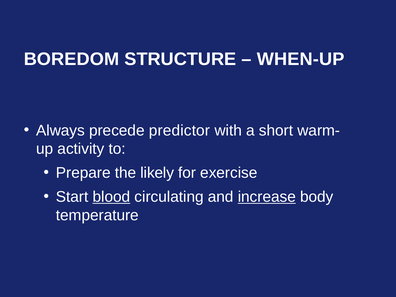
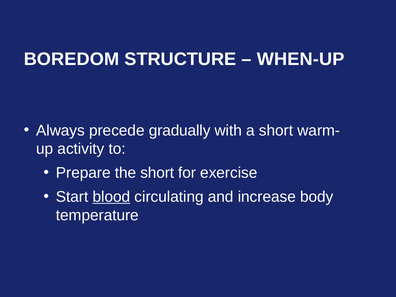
predictor: predictor -> gradually
the likely: likely -> short
increase underline: present -> none
